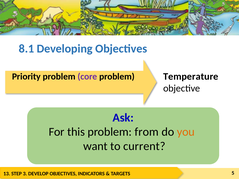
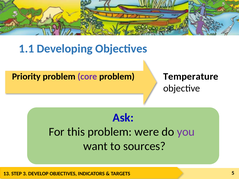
8.1: 8.1 -> 1.1
from: from -> were
you colour: orange -> purple
current: current -> sources
